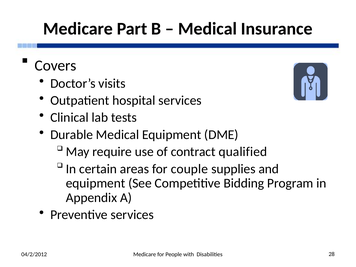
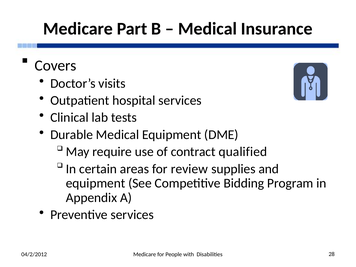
couple: couple -> review
